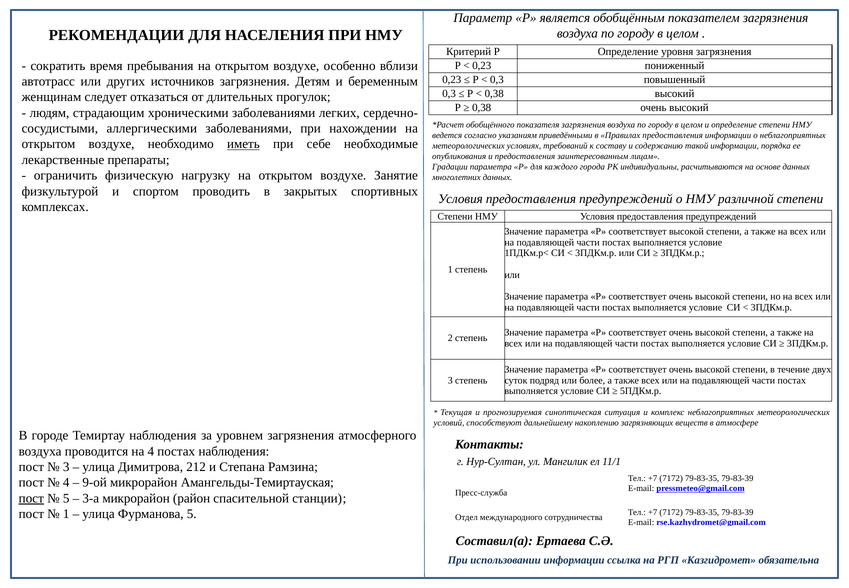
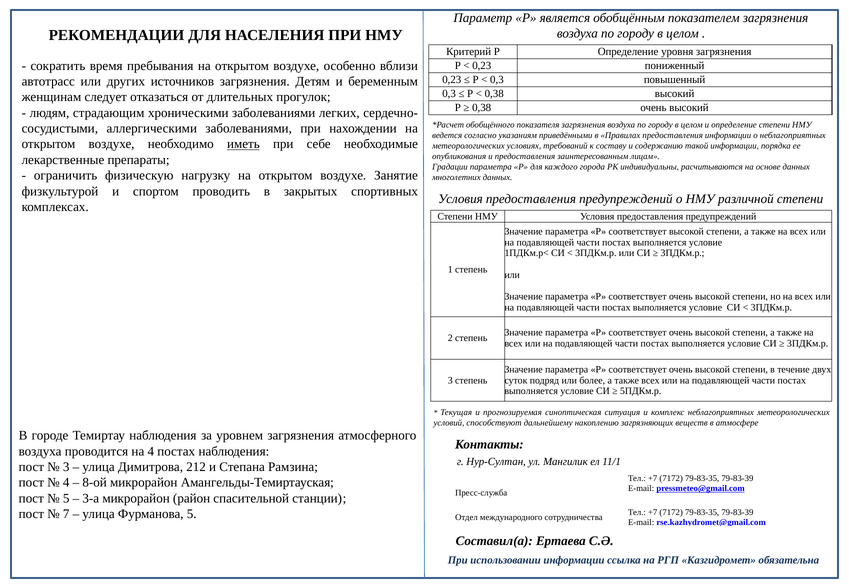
9-ой: 9-ой -> 8-ой
пост at (31, 498) underline: present -> none
1 at (66, 514): 1 -> 7
